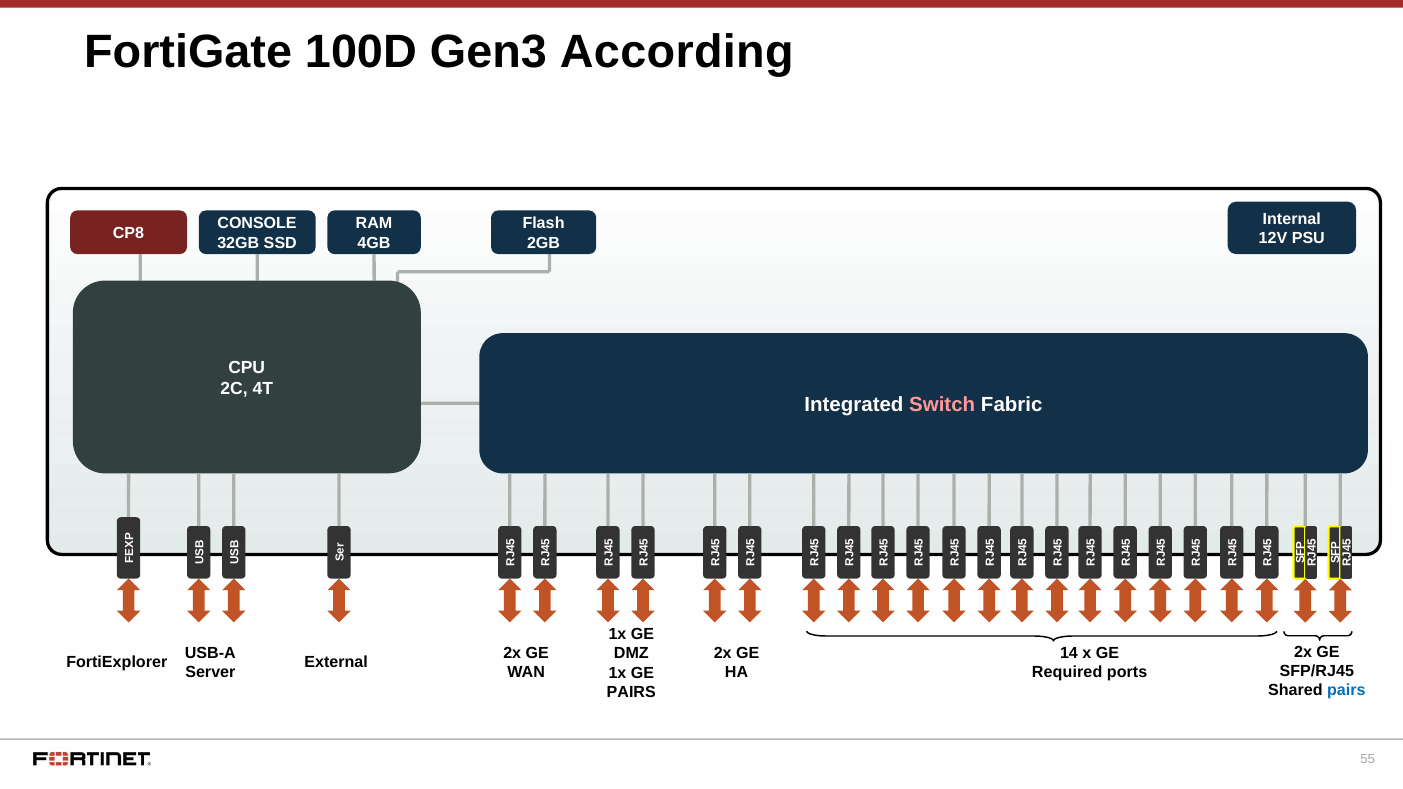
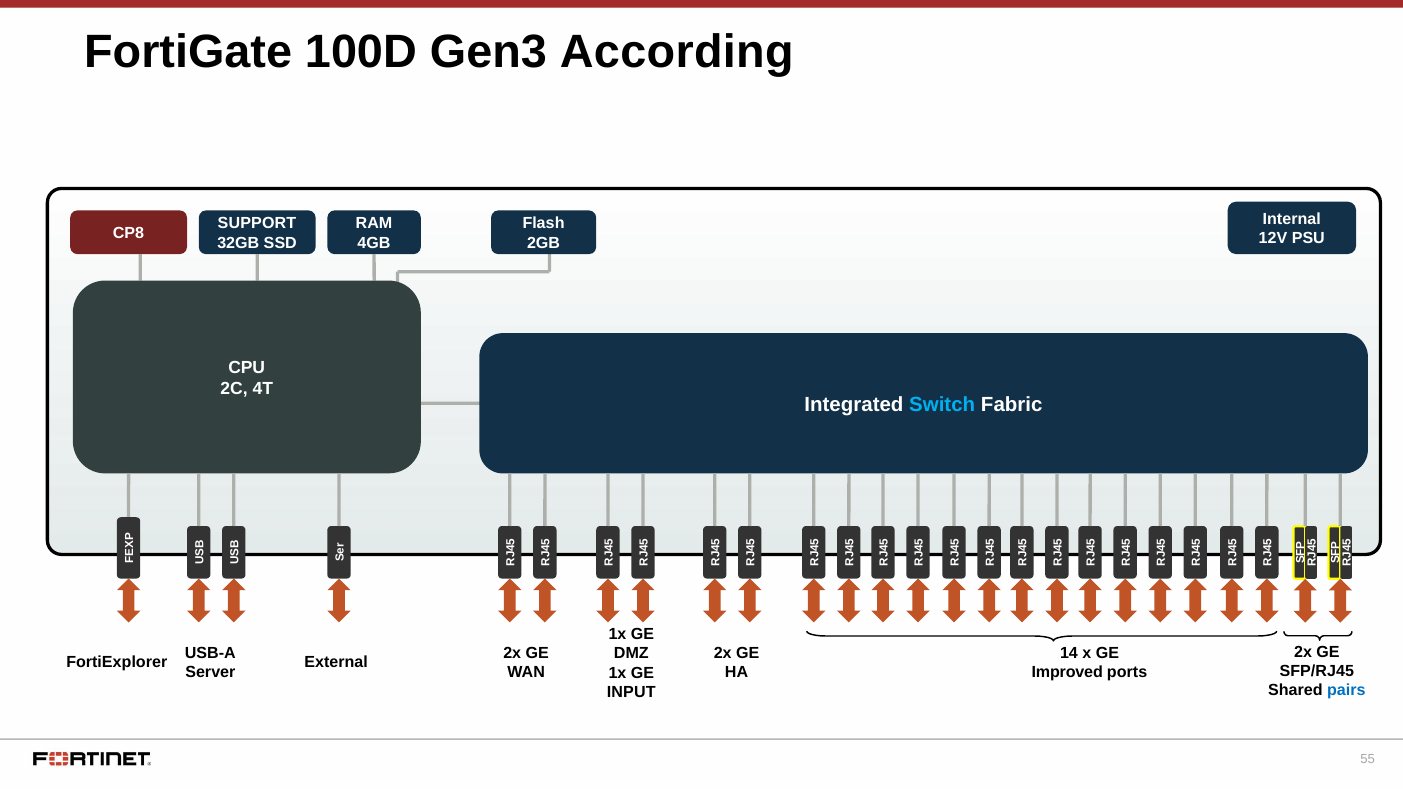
CONSOLE: CONSOLE -> SUPPORT
Switch colour: pink -> light blue
Required: Required -> Improved
PAIRS at (631, 693): PAIRS -> INPUT
